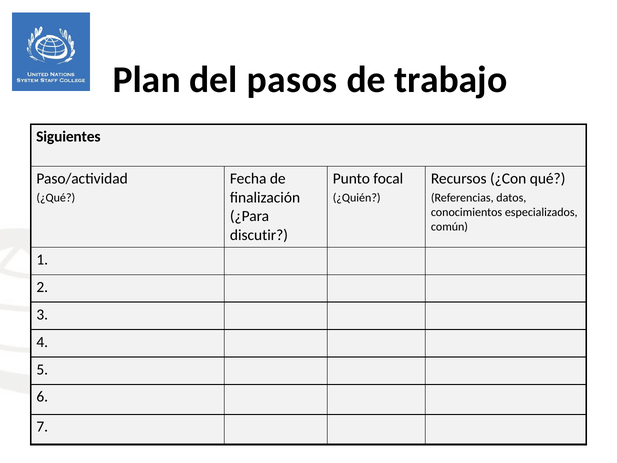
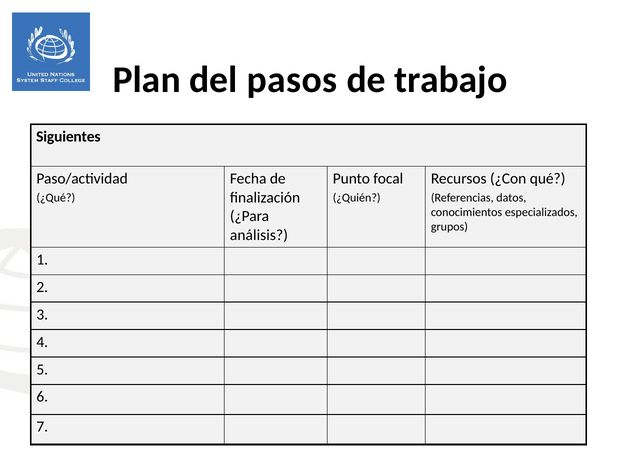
común: común -> grupos
discutir: discutir -> análisis
